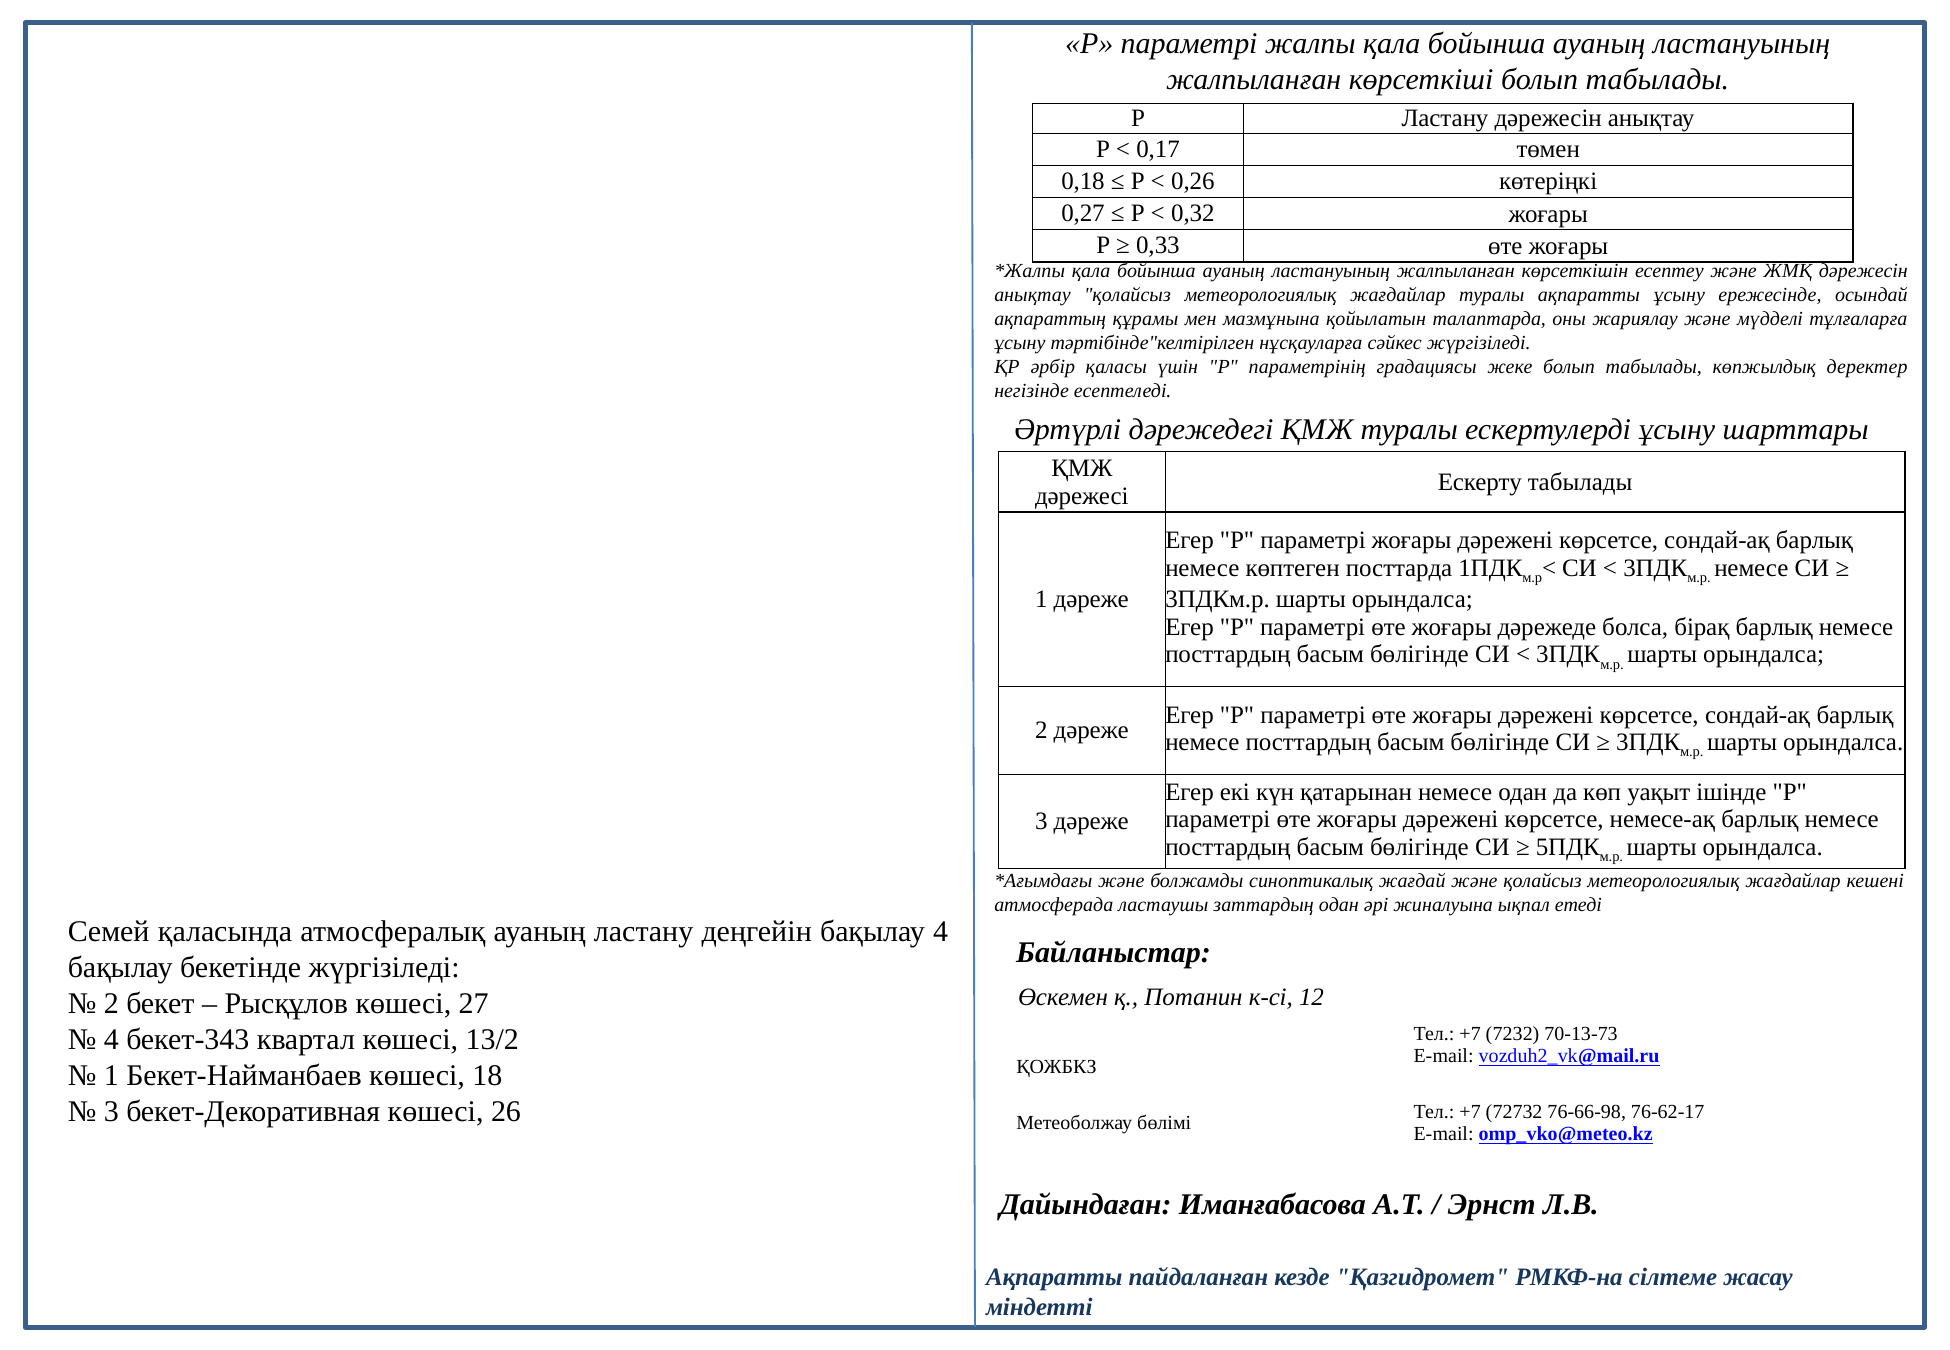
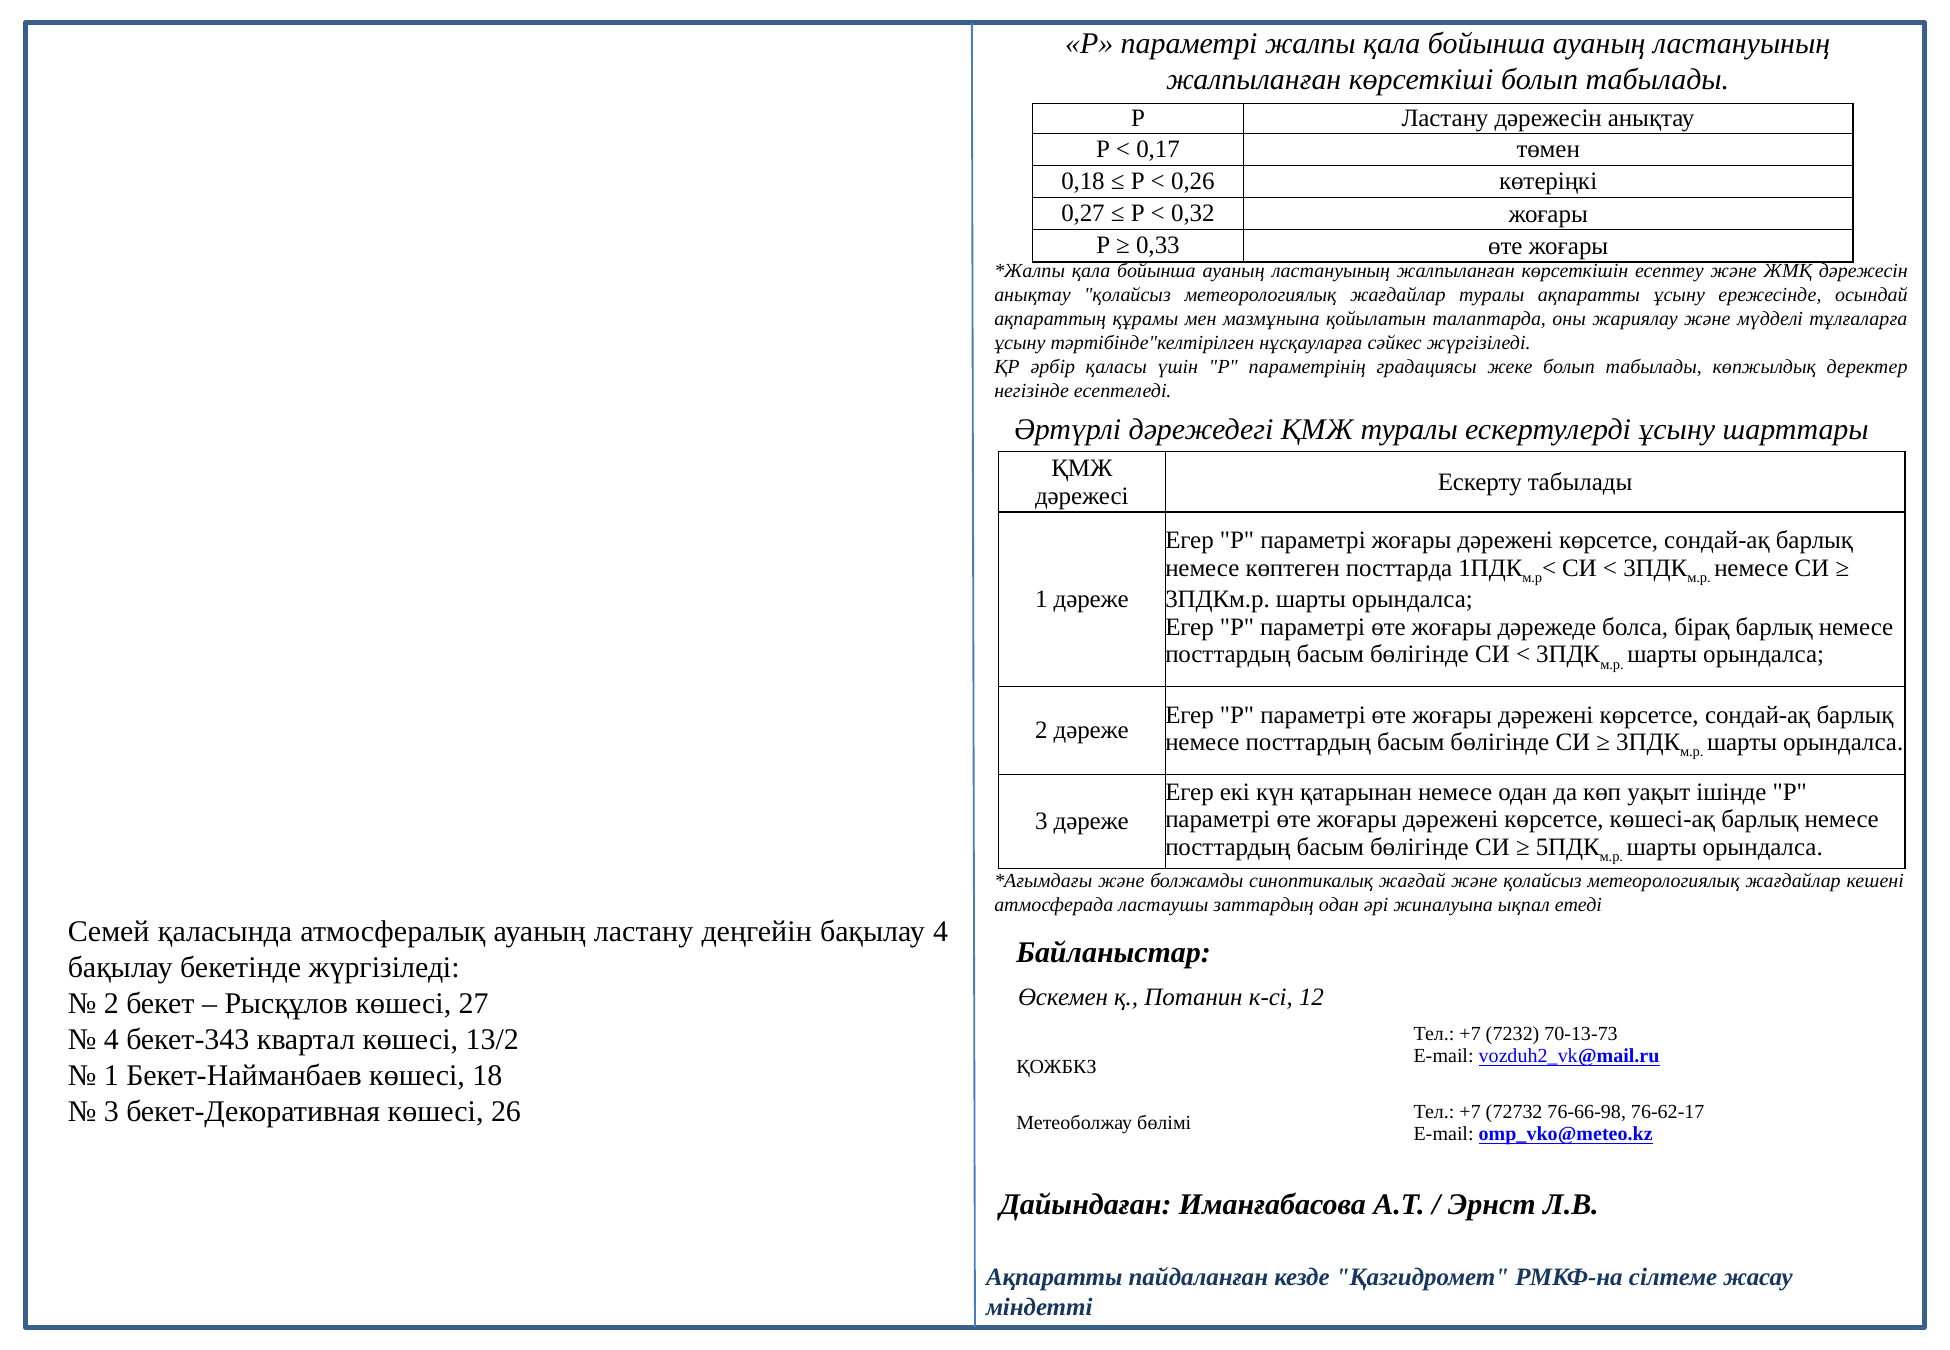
немесе-ақ: немесе-ақ -> көшесі-ақ
